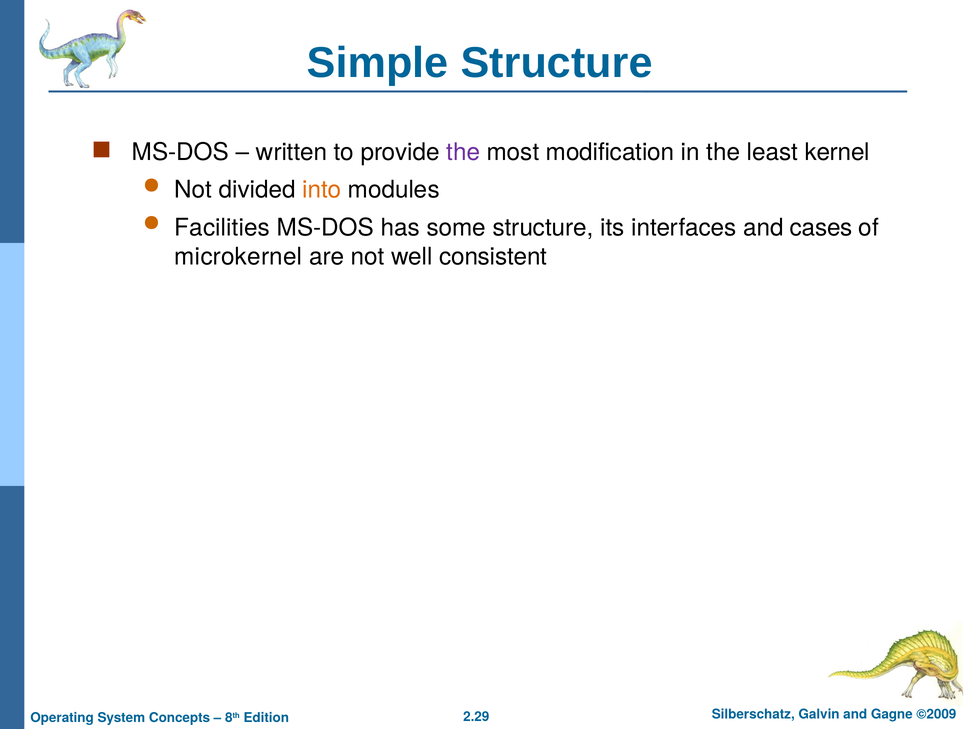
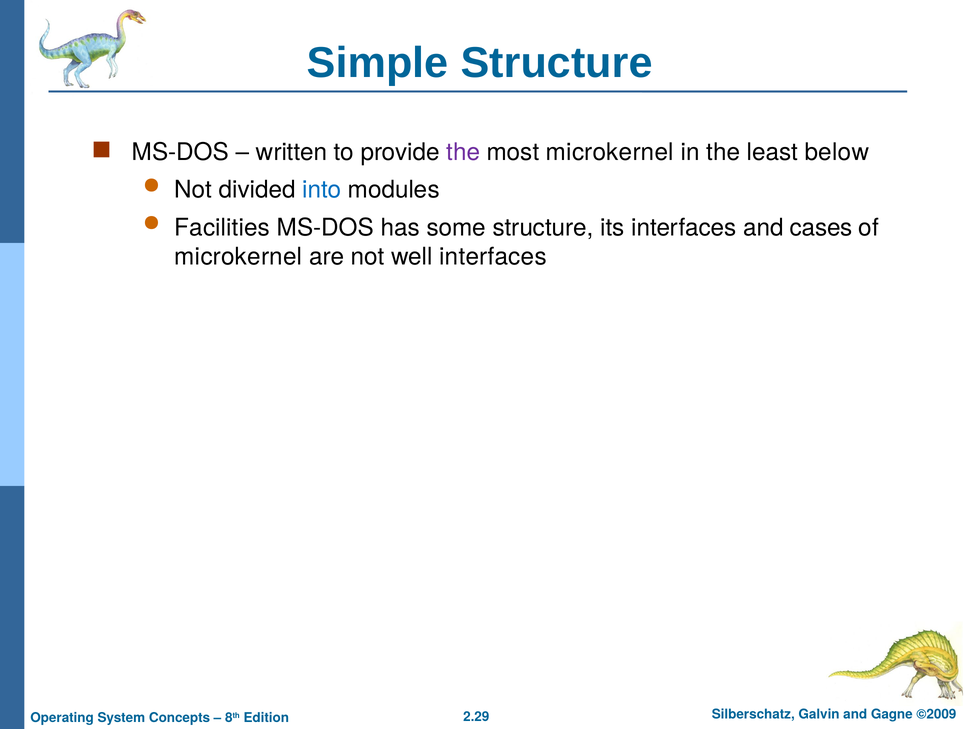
most modification: modification -> microkernel
kernel: kernel -> below
into colour: orange -> blue
well consistent: consistent -> interfaces
